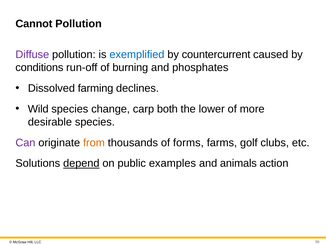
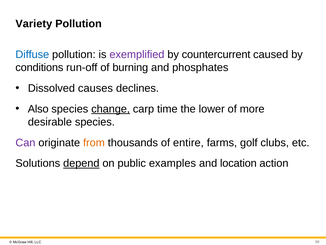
Cannot: Cannot -> Variety
Diffuse colour: purple -> blue
exemplified colour: blue -> purple
farming: farming -> causes
Wild: Wild -> Also
change underline: none -> present
both: both -> time
forms: forms -> entire
animals: animals -> location
